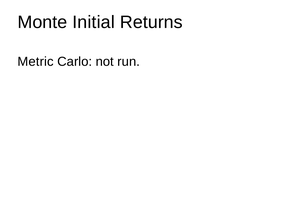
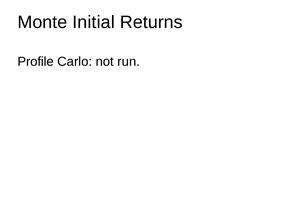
Metric: Metric -> Profile
